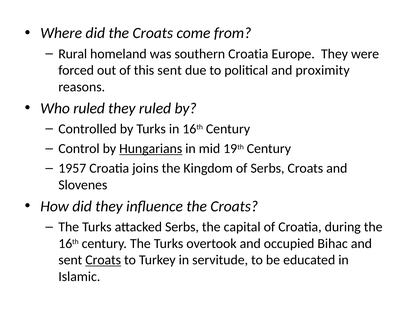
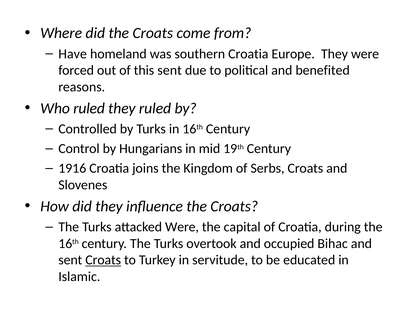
Rural: Rural -> Have
proximity: proximity -> benefited
Hungarians underline: present -> none
1957: 1957 -> 1916
attacked Serbs: Serbs -> Were
